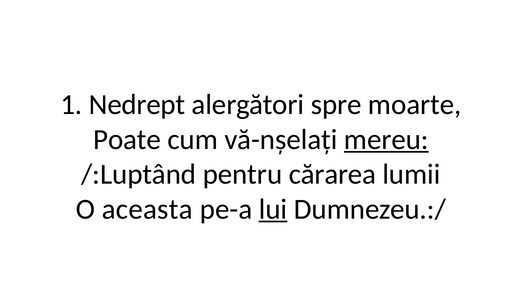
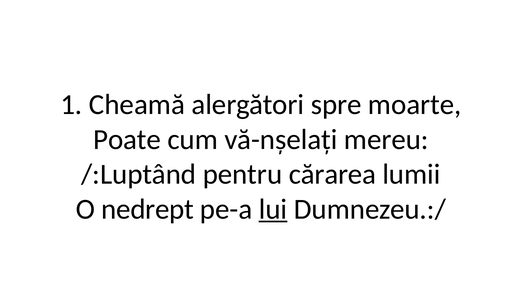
Nedrept: Nedrept -> Cheamă
mereu underline: present -> none
aceasta: aceasta -> nedrept
